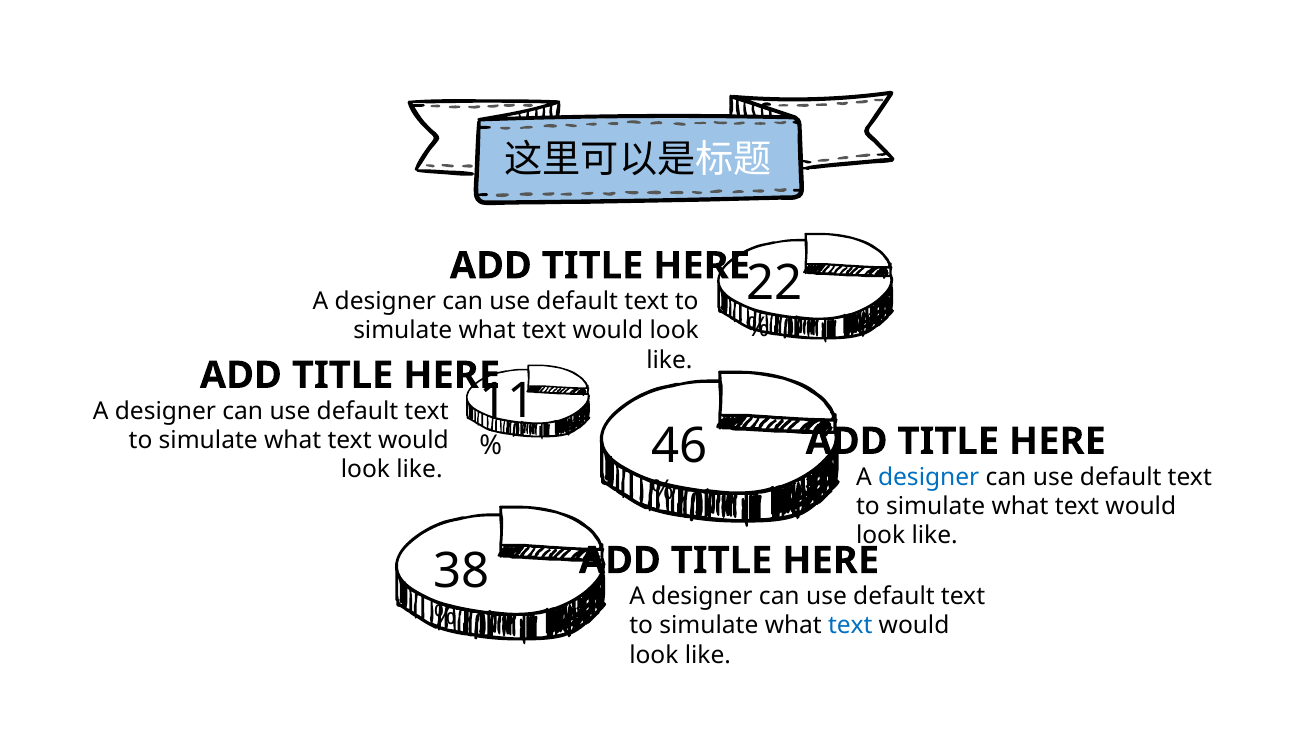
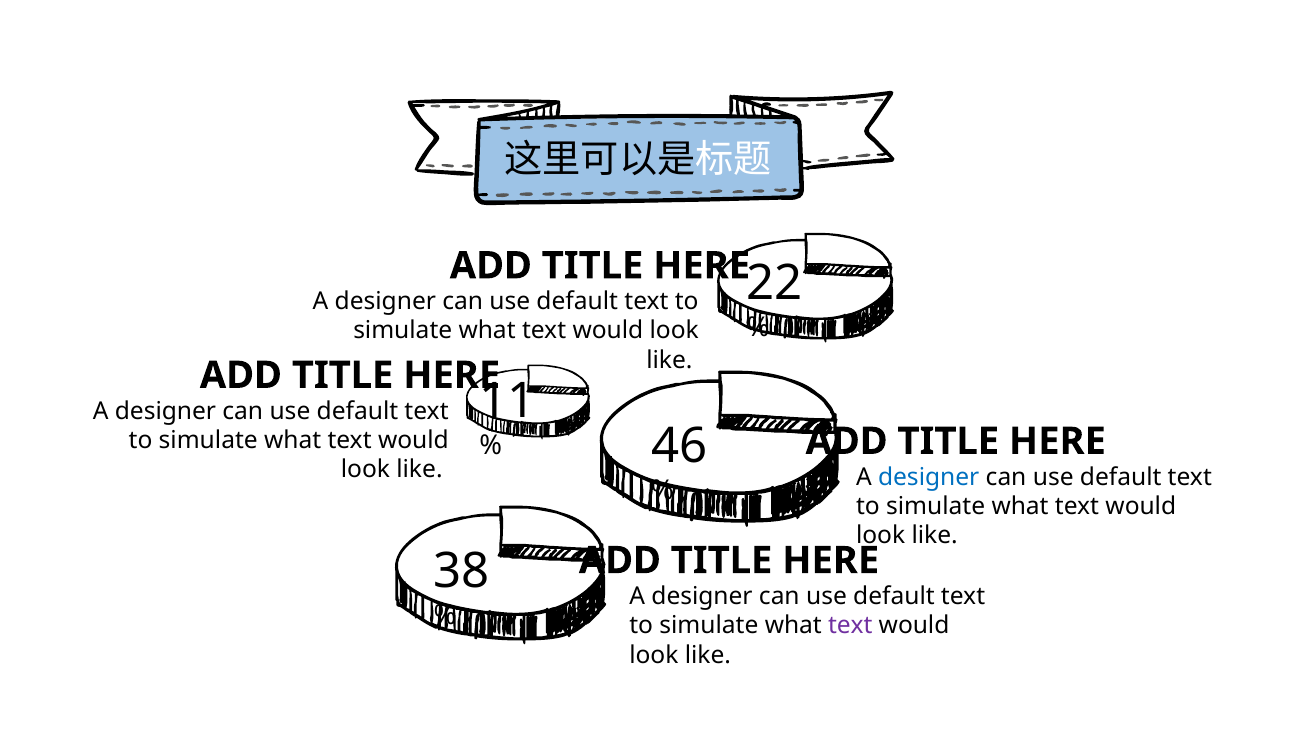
text at (850, 626) colour: blue -> purple
